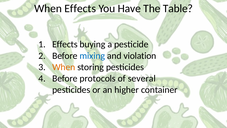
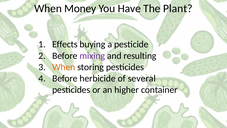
When Effects: Effects -> Money
Table: Table -> Plant
mixing colour: blue -> purple
violation: violation -> resulting
protocols: protocols -> herbicide
